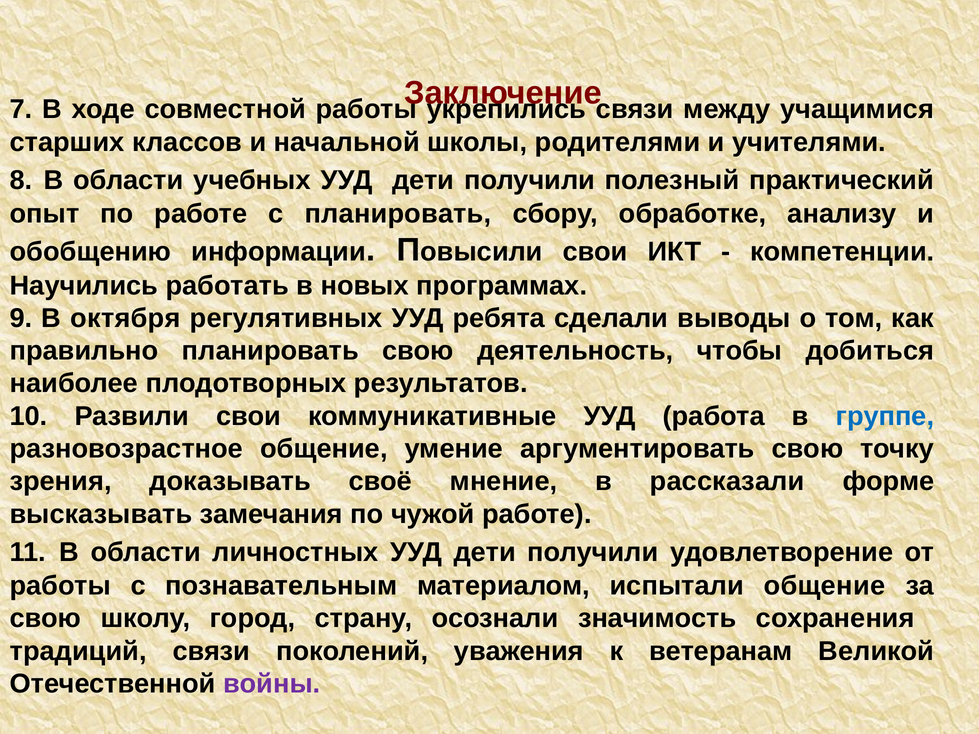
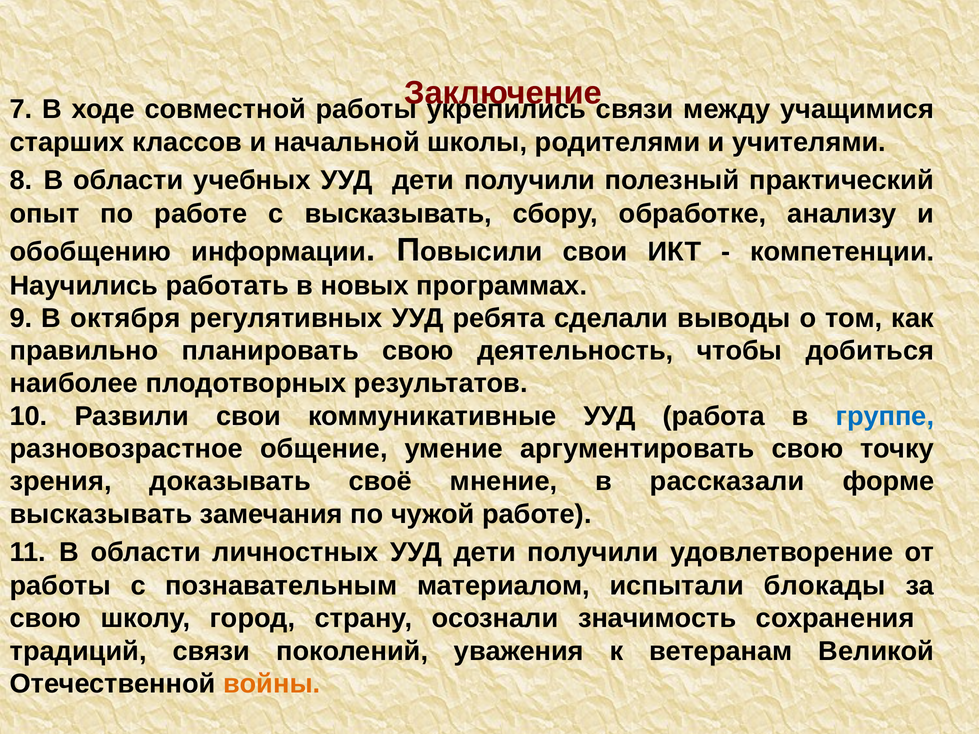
с планировать: планировать -> высказывать
испытали общение: общение -> блокады
войны colour: purple -> orange
